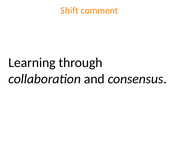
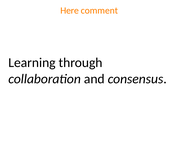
Shift: Shift -> Here
